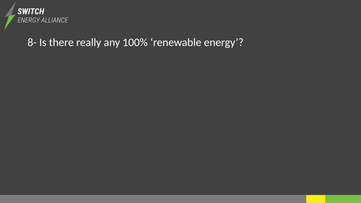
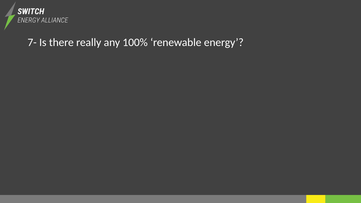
8-: 8- -> 7-
